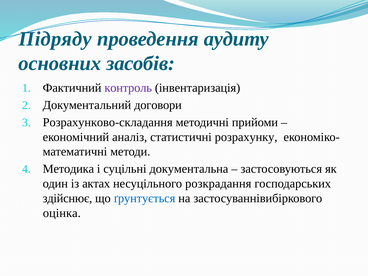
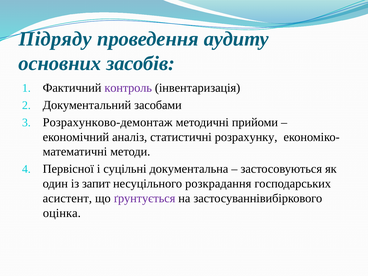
договори: договори -> засобами
Розрахунково-складання: Розрахунково-складання -> Розрахунково-демонтаж
Методика: Методика -> Первісної
актах: актах -> запит
здійснює: здійснює -> асистент
ґрунтується colour: blue -> purple
